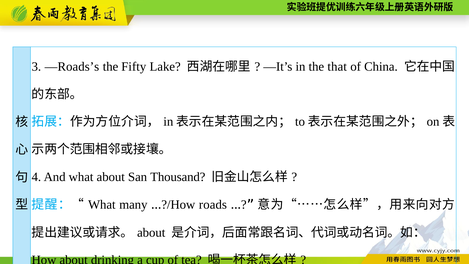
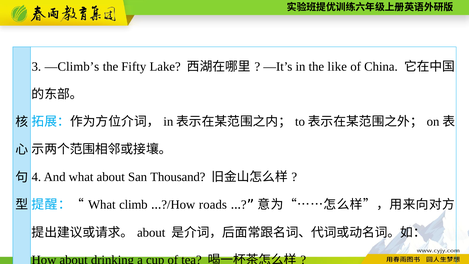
—Roads’s: —Roads’s -> —Climb’s
that: that -> like
many: many -> climb
